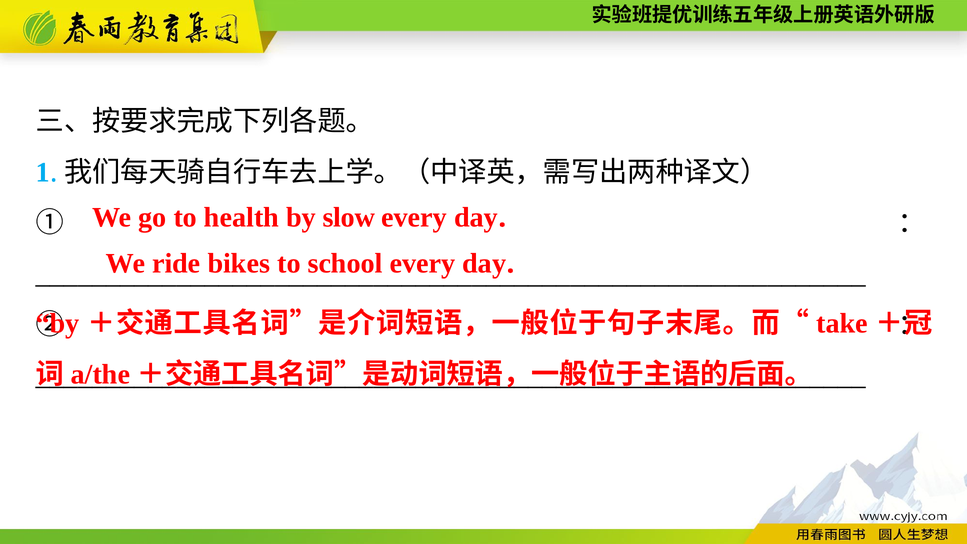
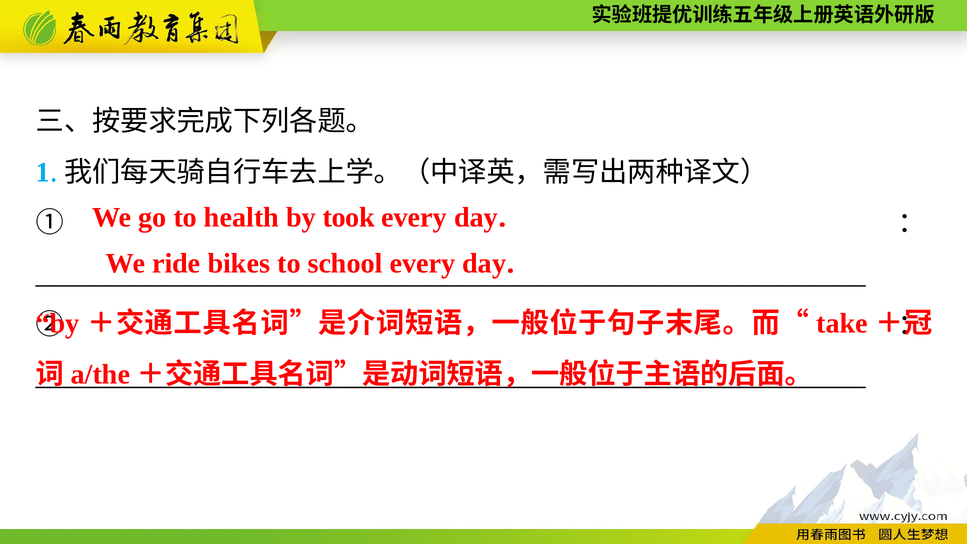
slow: slow -> took
